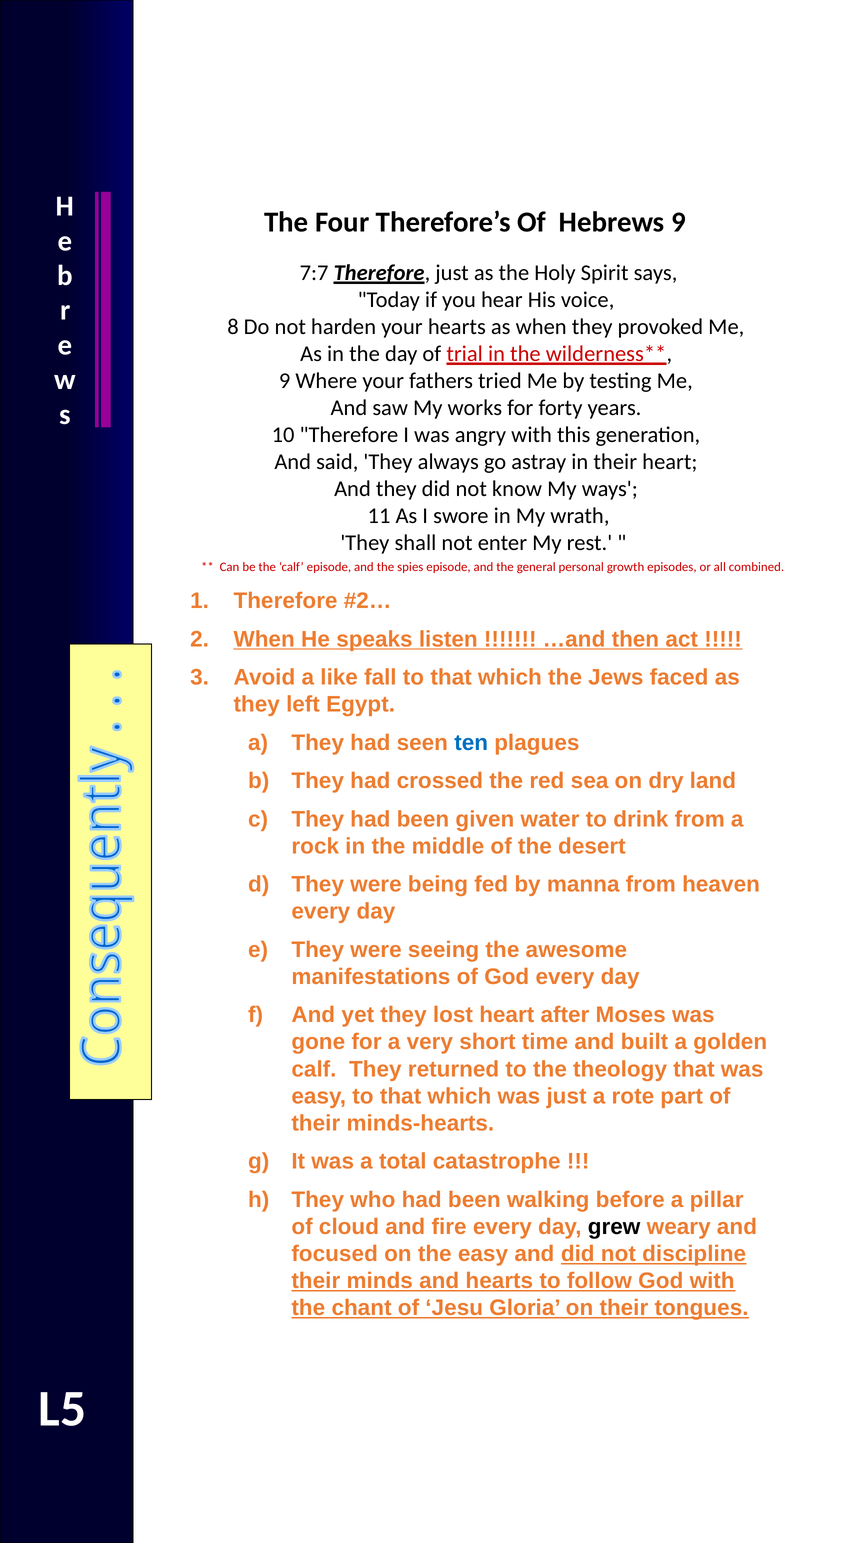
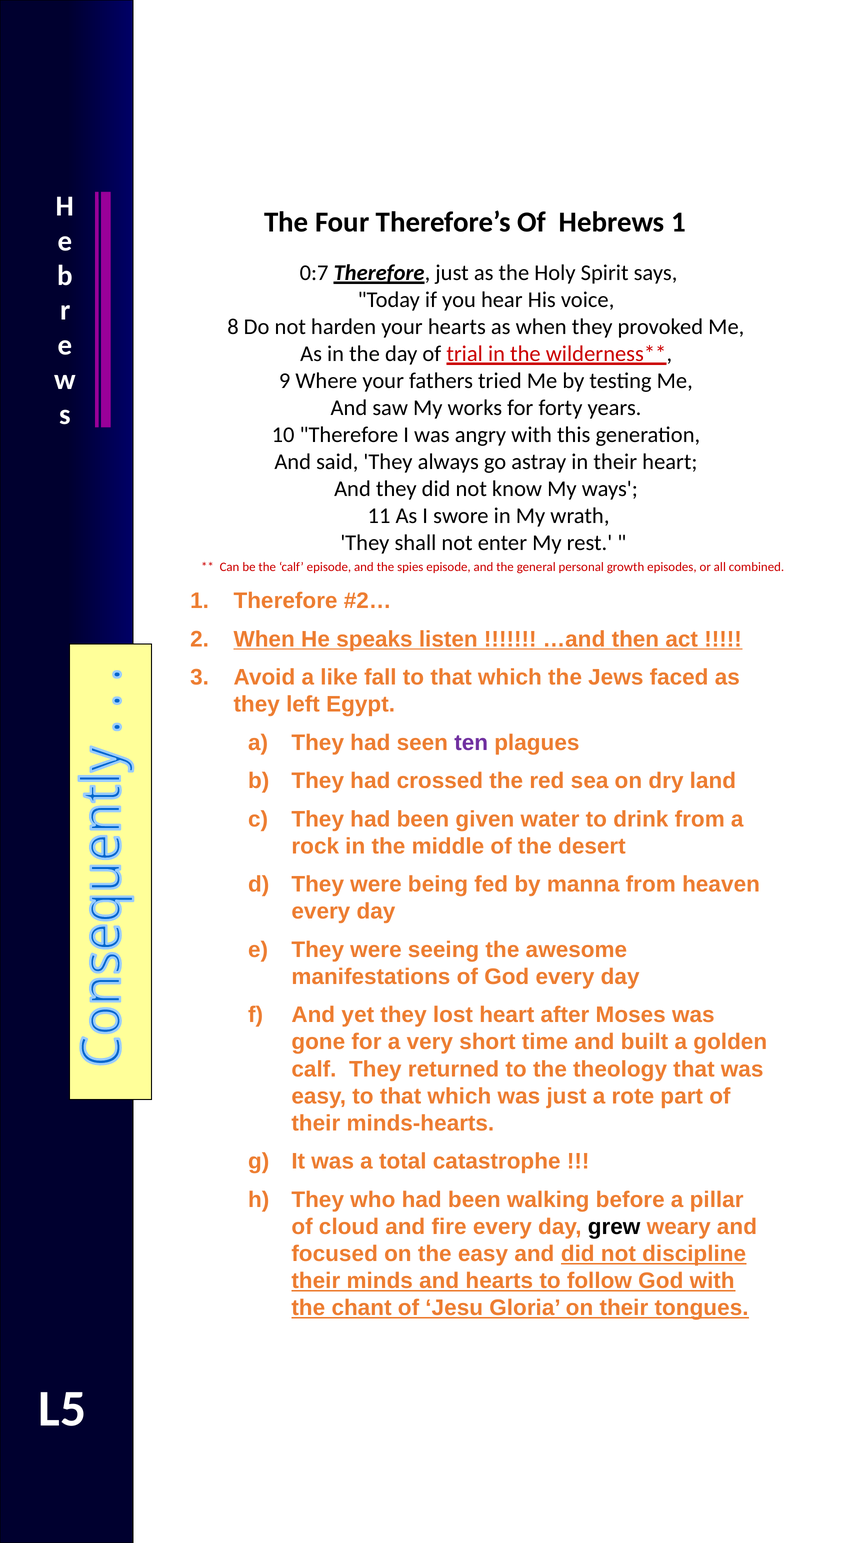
Hebrews 9: 9 -> 1
7:7: 7:7 -> 0:7
ten colour: blue -> purple
